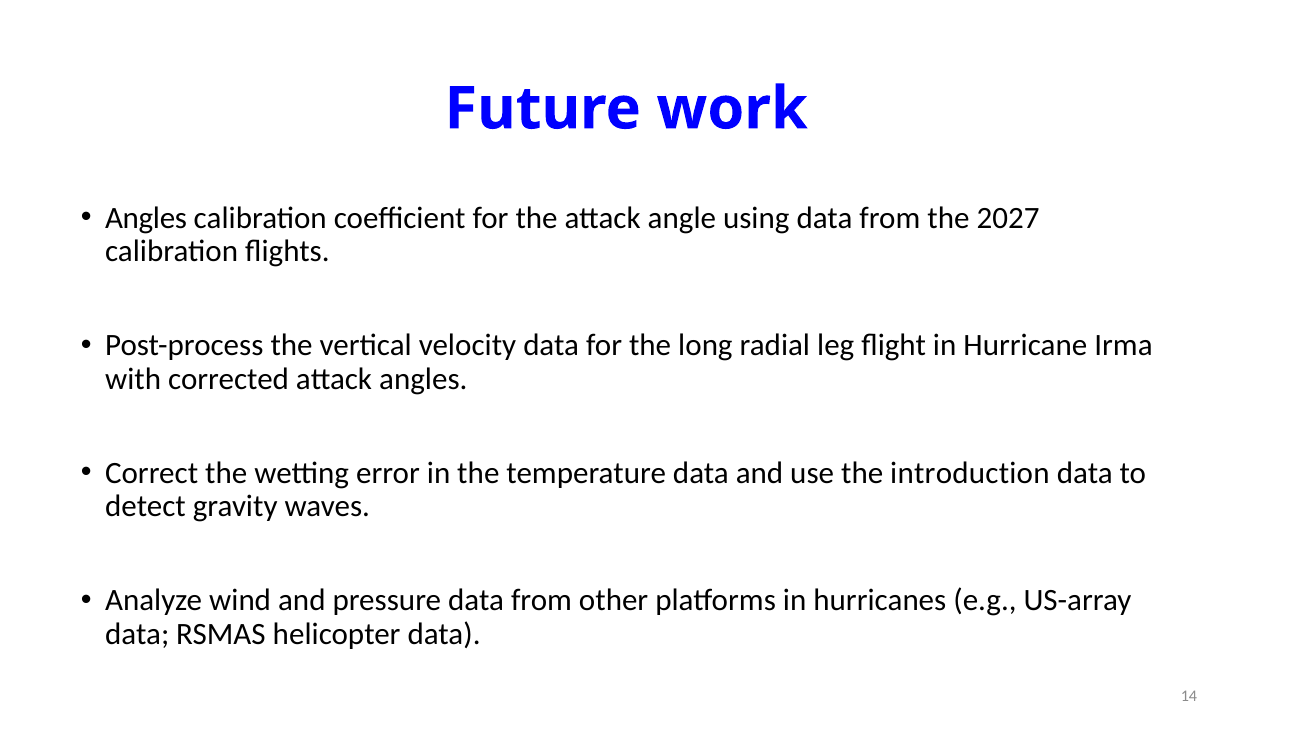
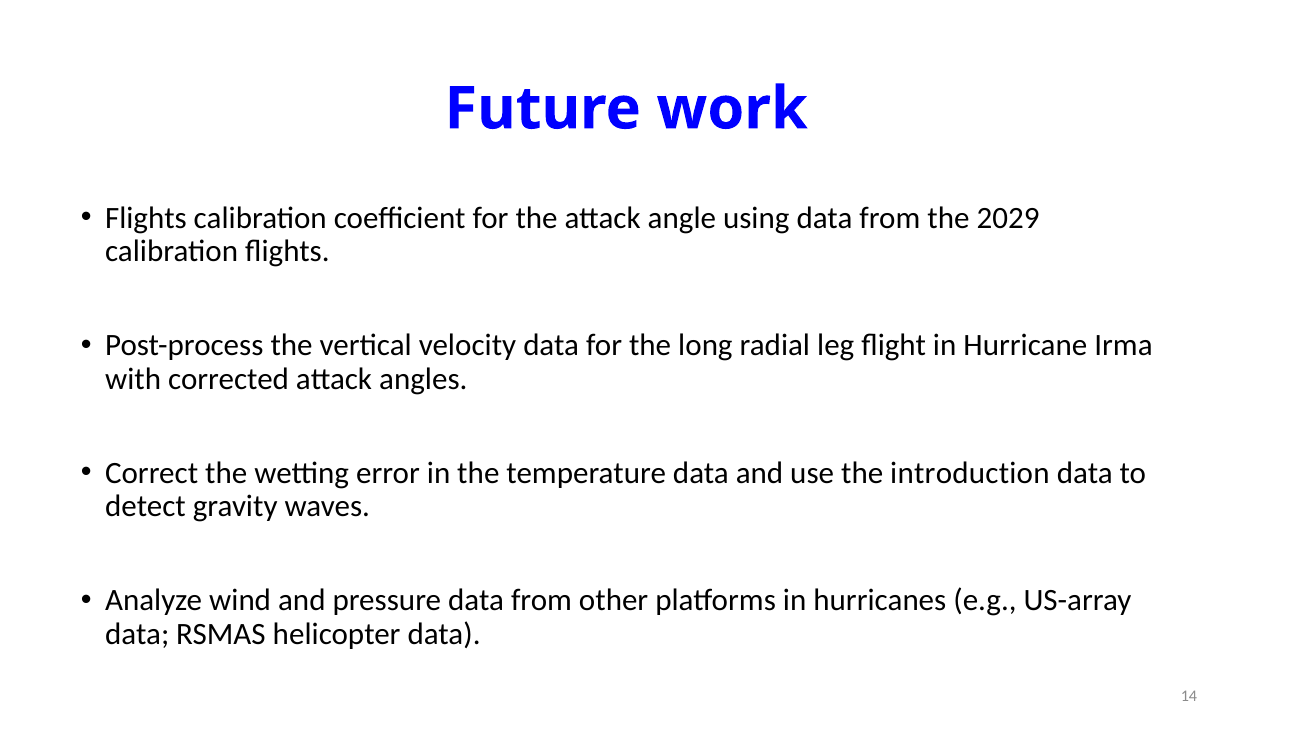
Angles at (146, 218): Angles -> Flights
2027: 2027 -> 2029
